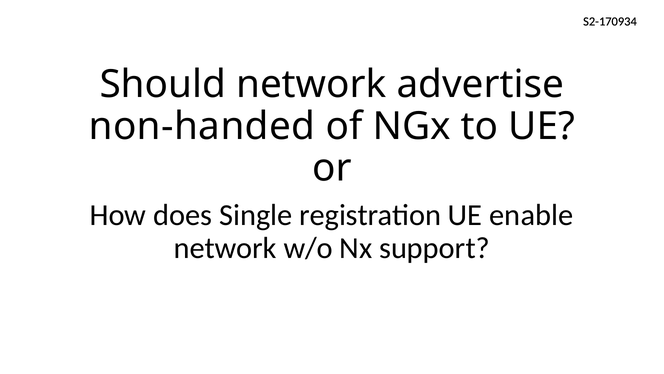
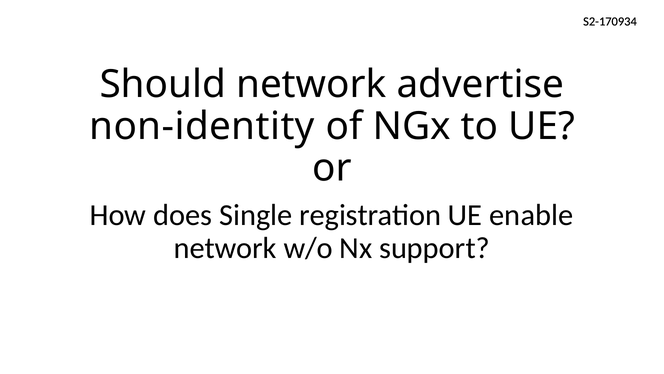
non-handed: non-handed -> non-identity
